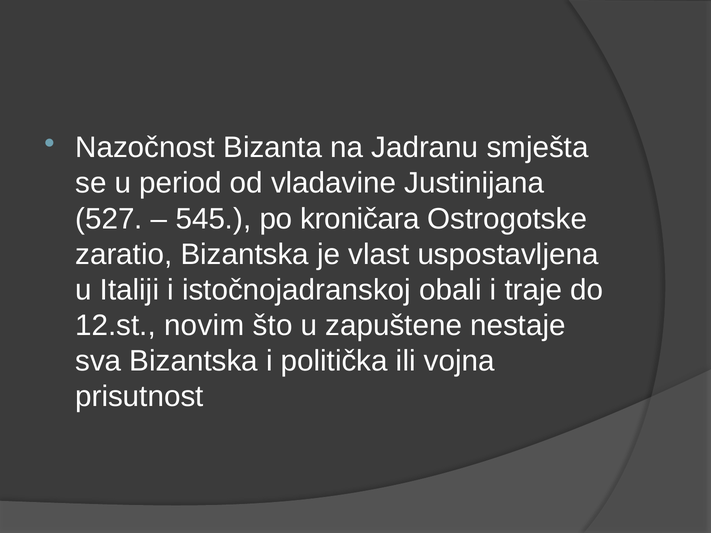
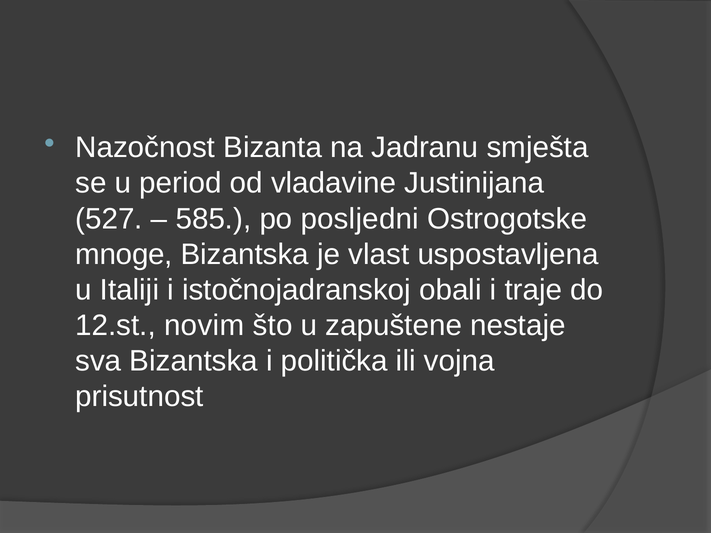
545: 545 -> 585
kroničara: kroničara -> posljedni
zaratio: zaratio -> mnoge
